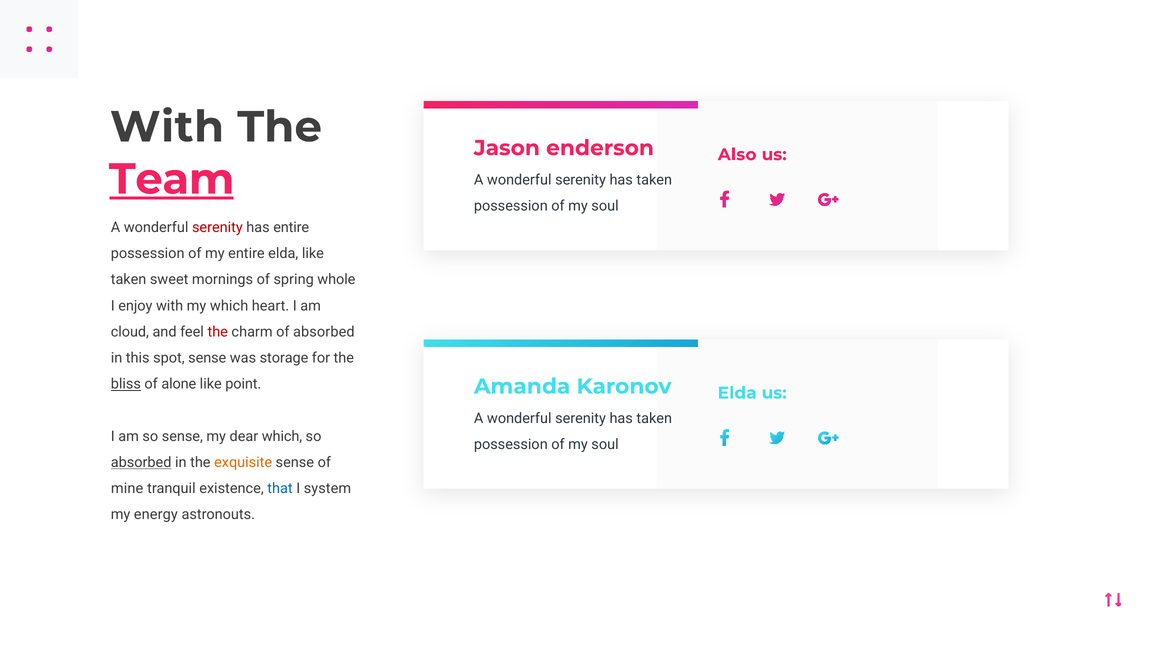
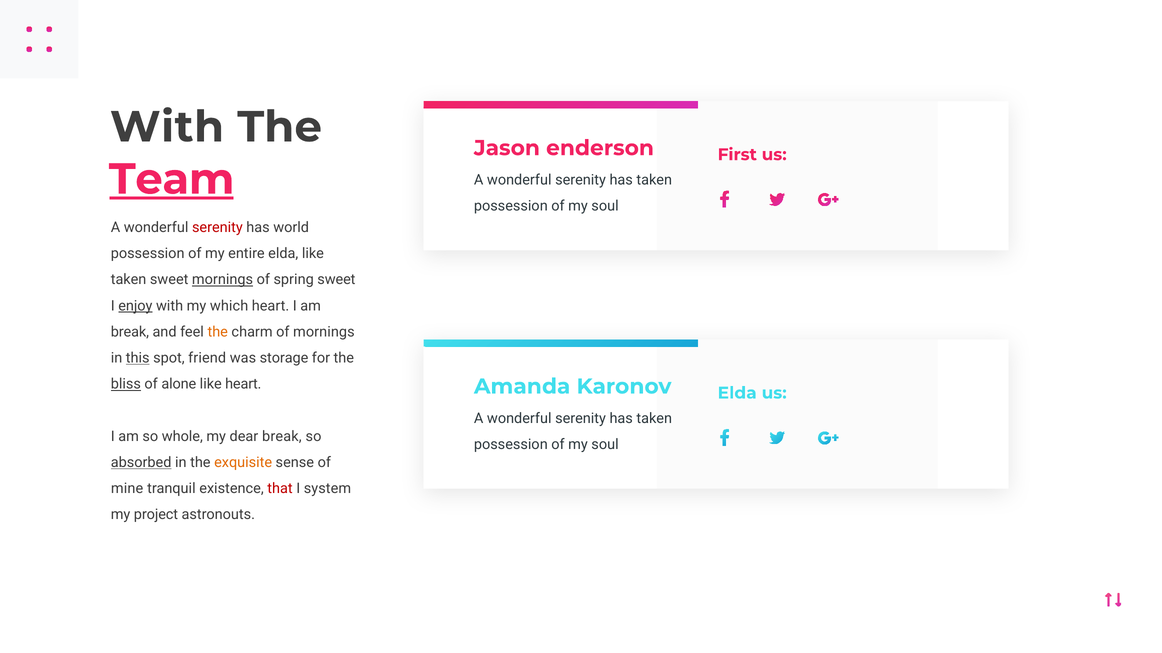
Also: Also -> First
has entire: entire -> world
mornings at (223, 280) underline: none -> present
spring whole: whole -> sweet
enjoy underline: none -> present
cloud at (130, 332): cloud -> break
the at (218, 332) colour: red -> orange
of absorbed: absorbed -> mornings
this underline: none -> present
spot sense: sense -> friend
like point: point -> heart
so sense: sense -> whole
dear which: which -> break
that colour: blue -> red
energy: energy -> project
